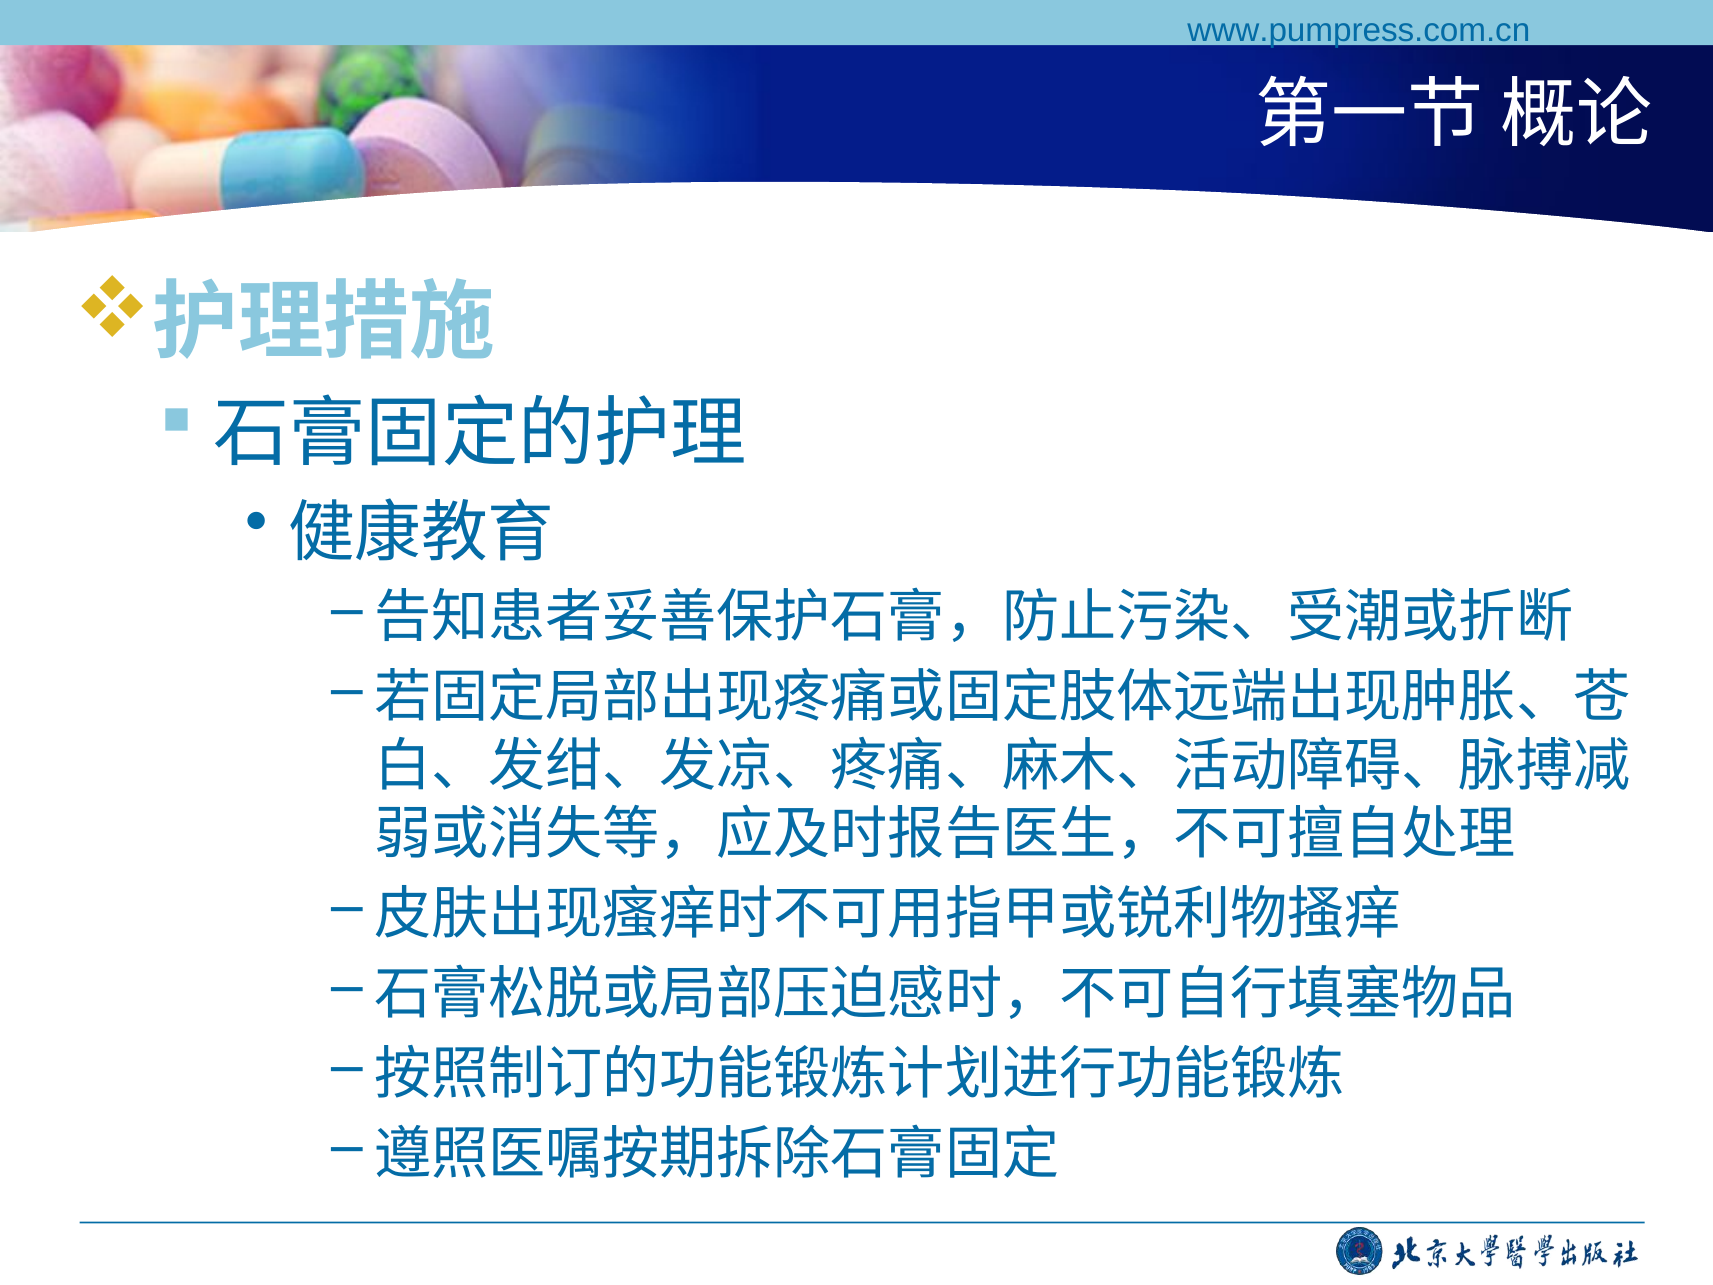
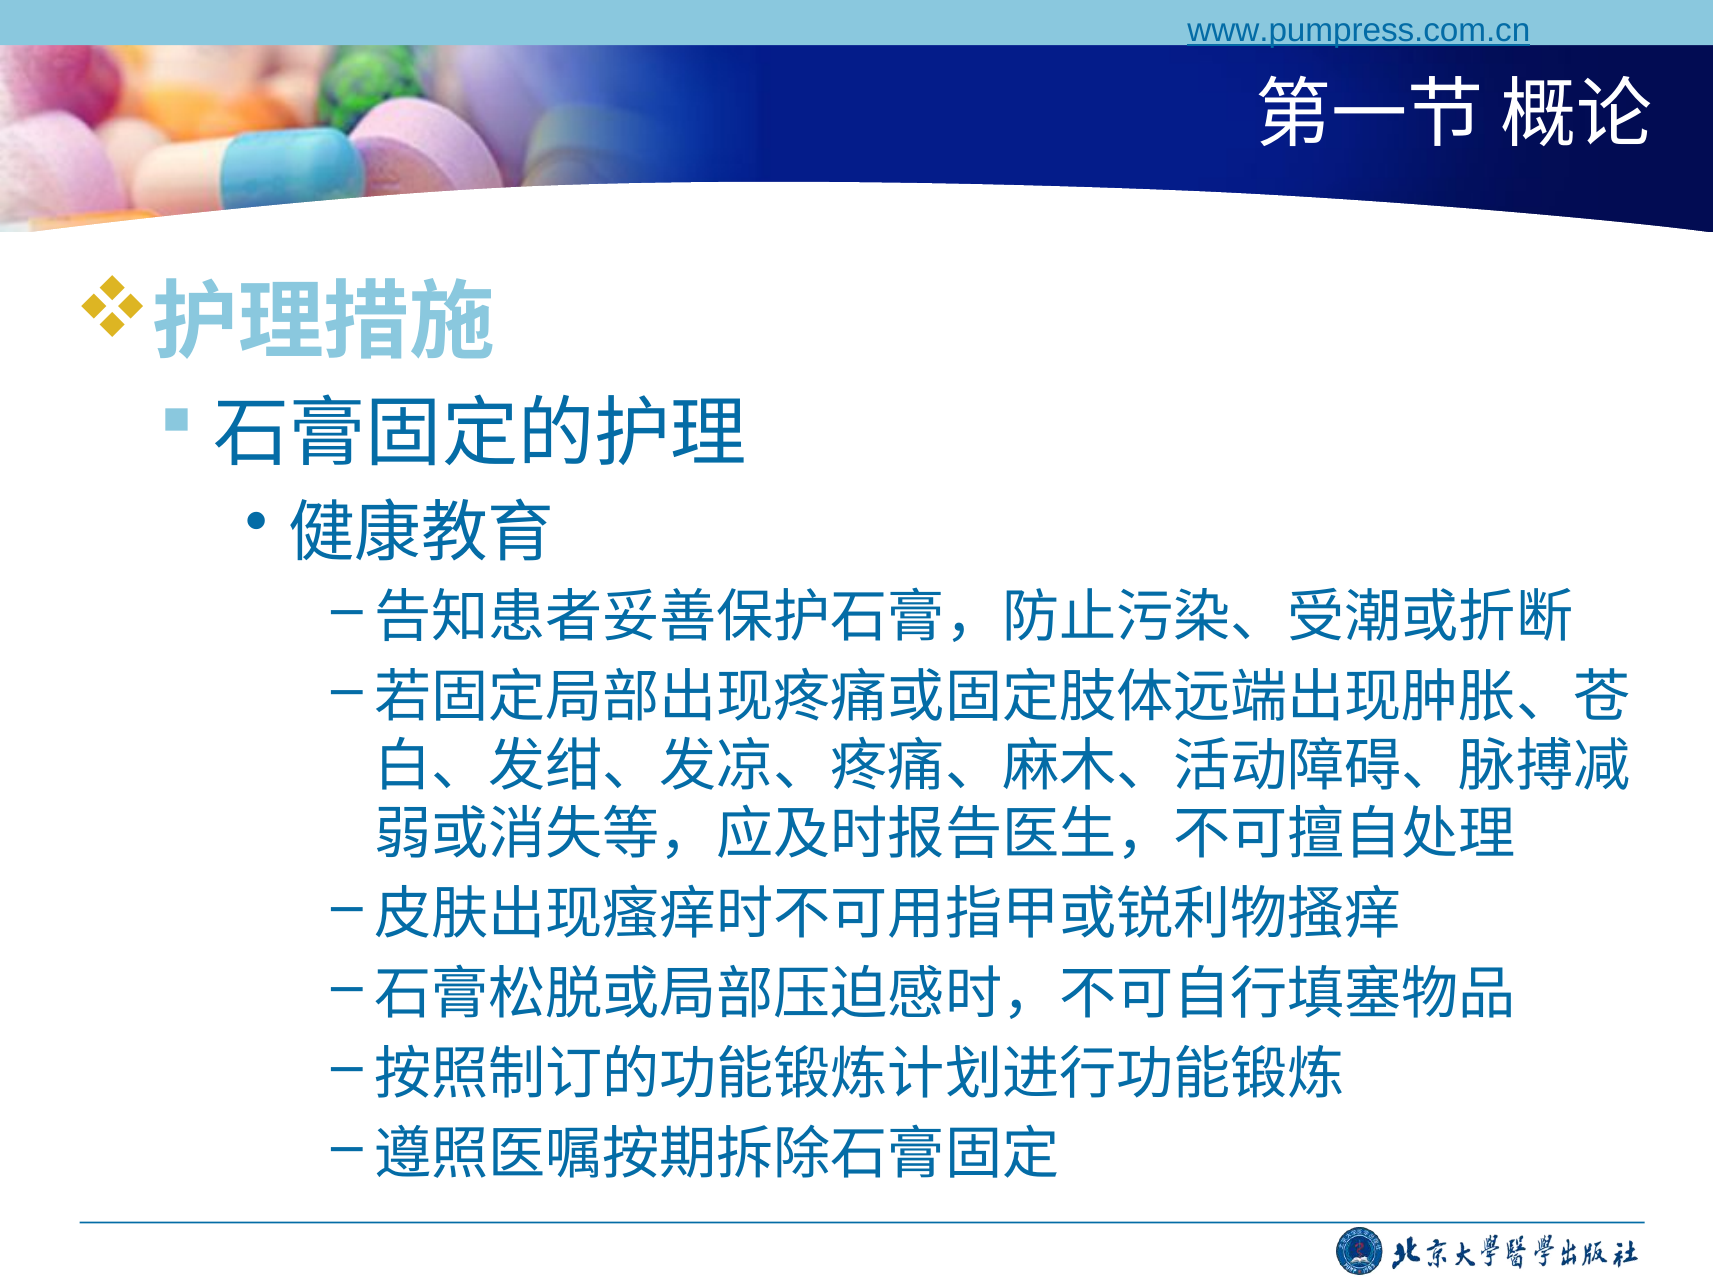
www.pumpress.com.cn underline: none -> present
